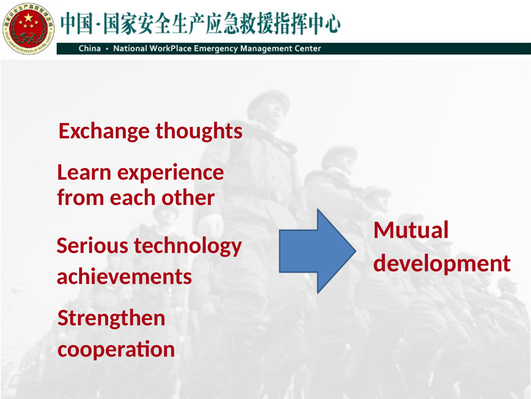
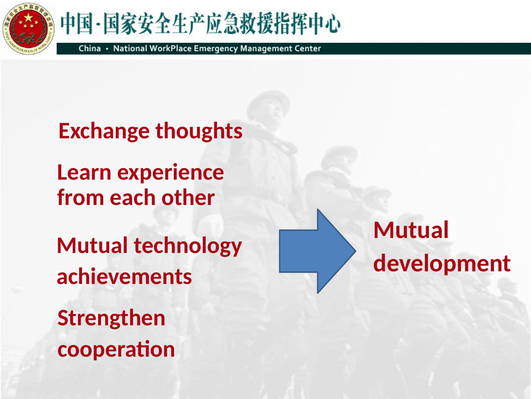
Serious at (92, 245): Serious -> Mutual
